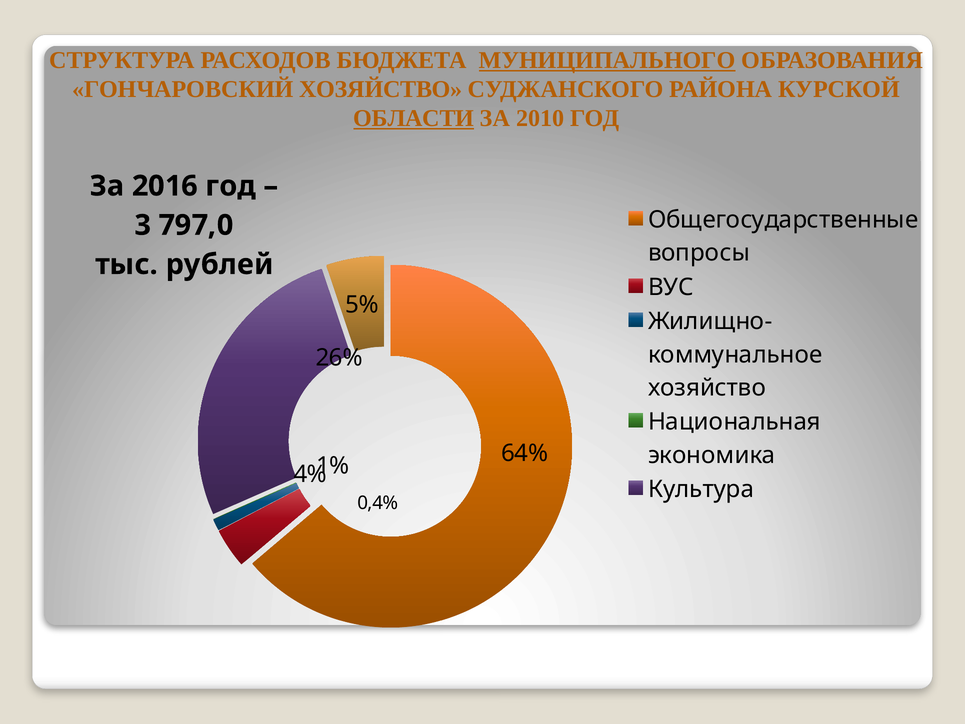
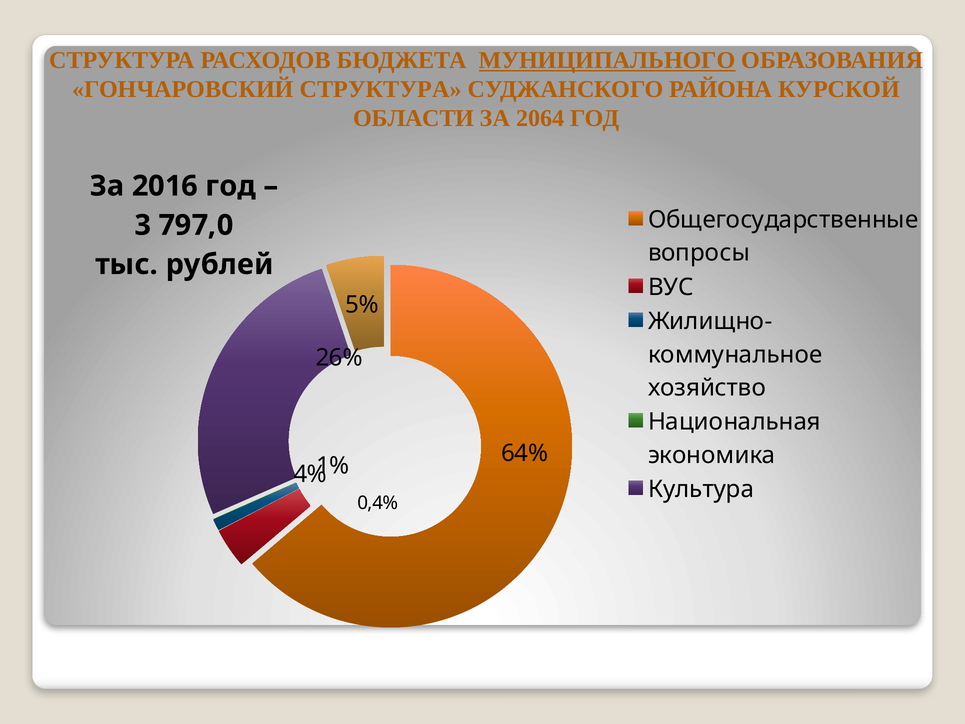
ГОНЧАРОВСКИЙ ХОЗЯЙСТВО: ХОЗЯЙСТВО -> СТРУКТУРА
ОБЛАСТИ underline: present -> none
2010: 2010 -> 2064
